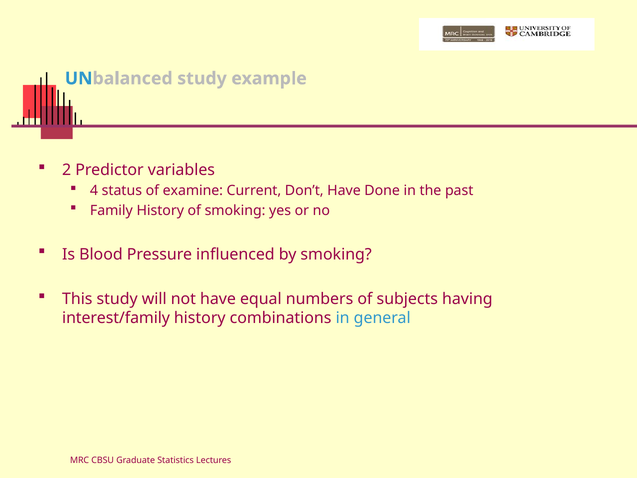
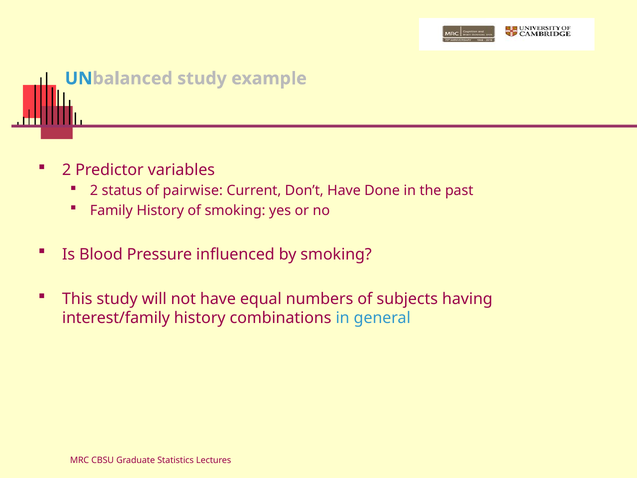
4 at (94, 191): 4 -> 2
examine: examine -> pairwise
